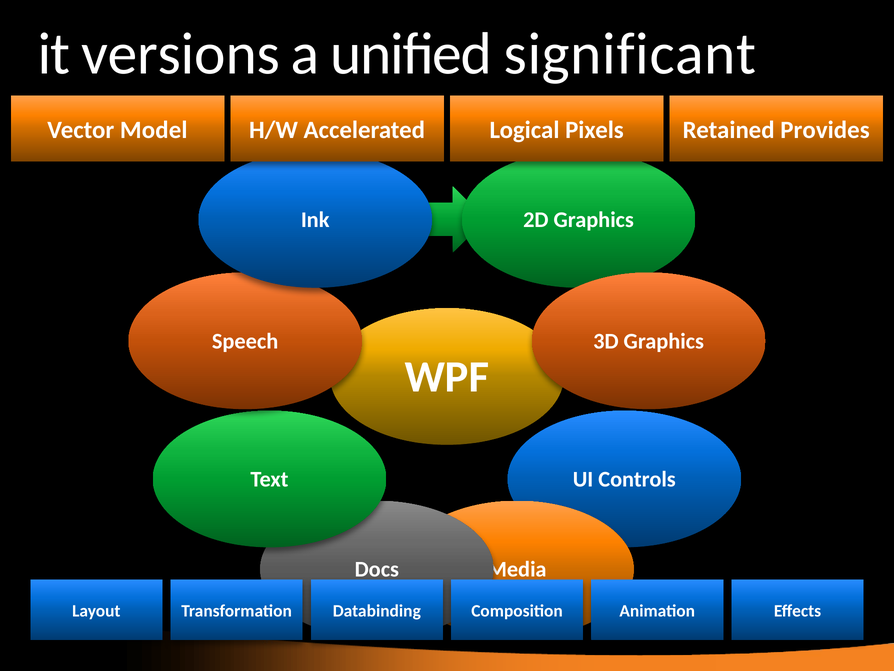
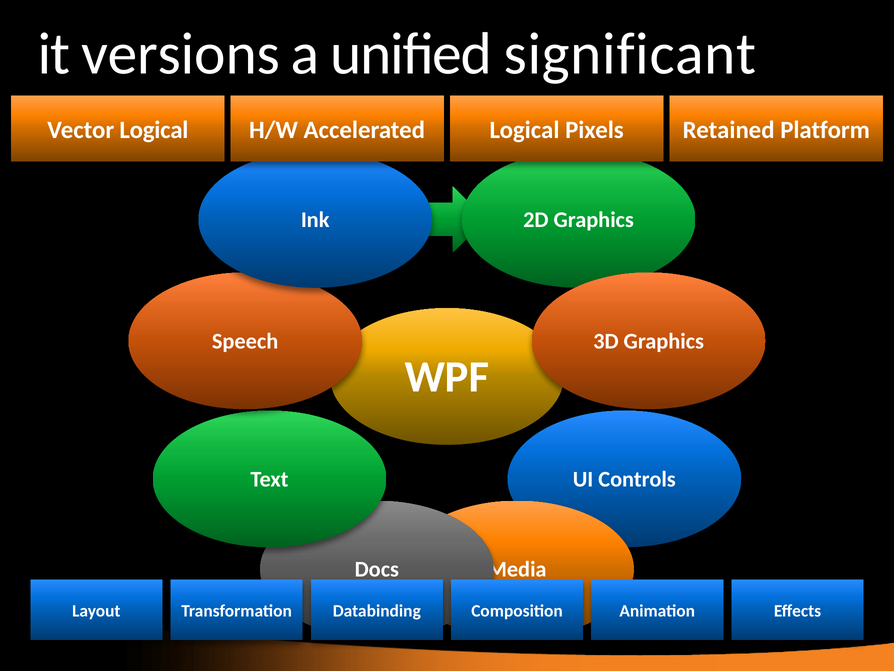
Vector Model: Model -> Logical
Provides: Provides -> Platform
